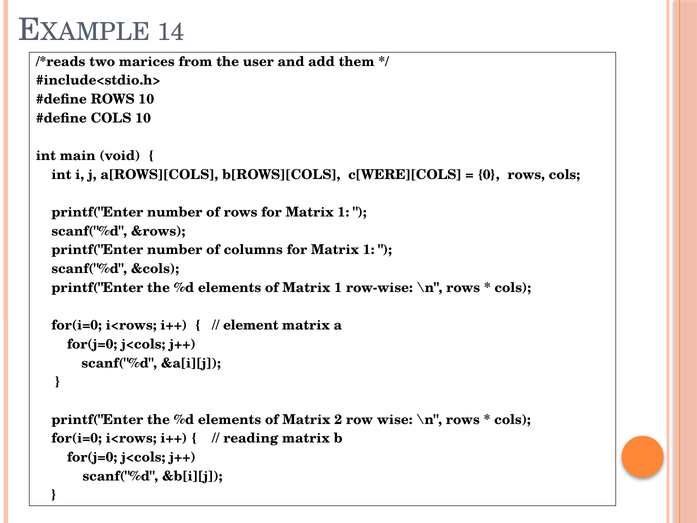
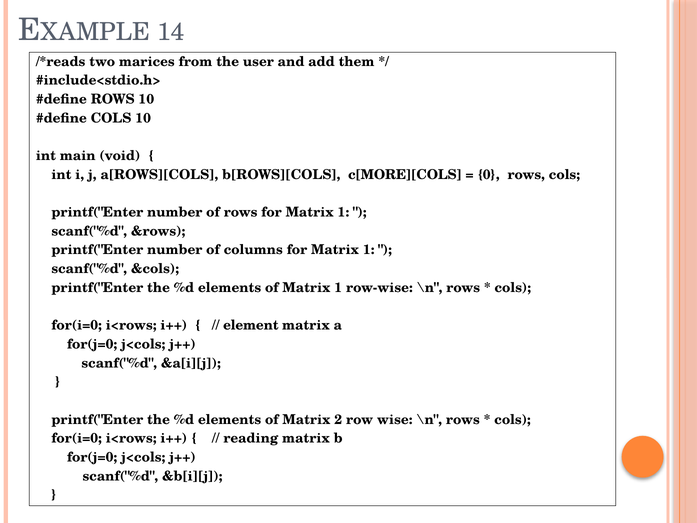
c[WERE][COLS: c[WERE][COLS -> c[MORE][COLS
